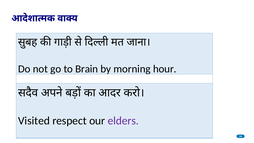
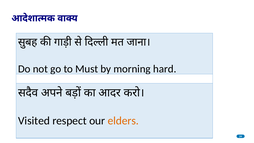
Brain: Brain -> Must
hour: hour -> hard
elders colour: purple -> orange
